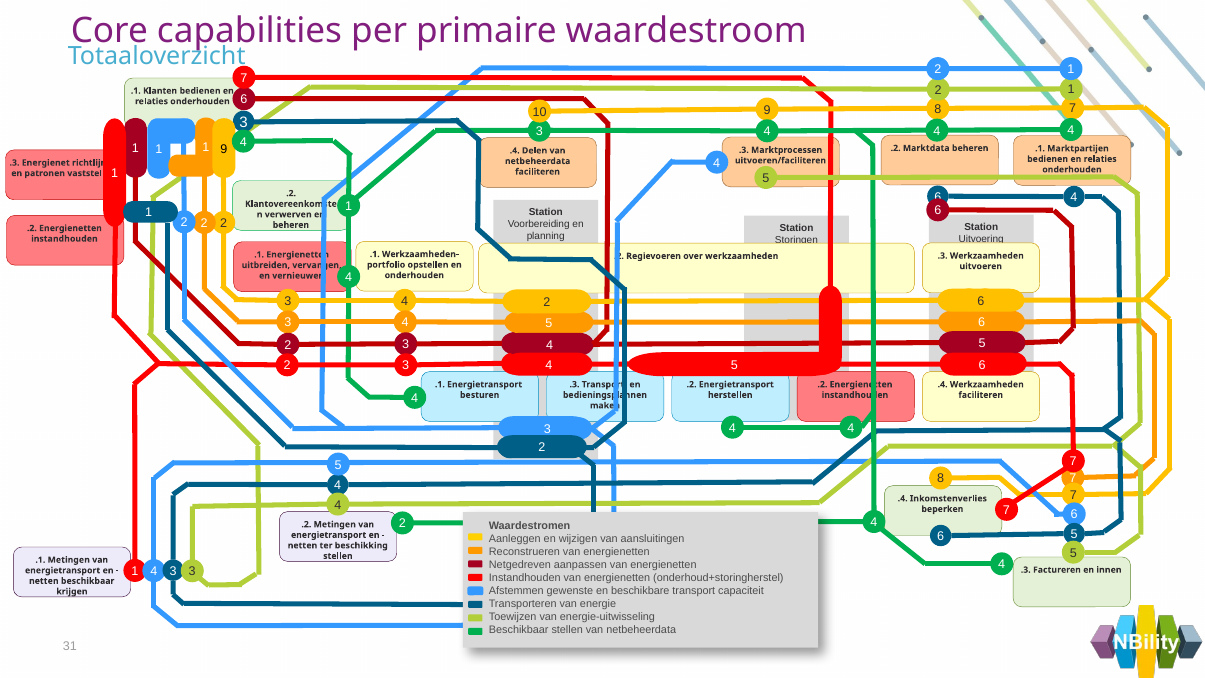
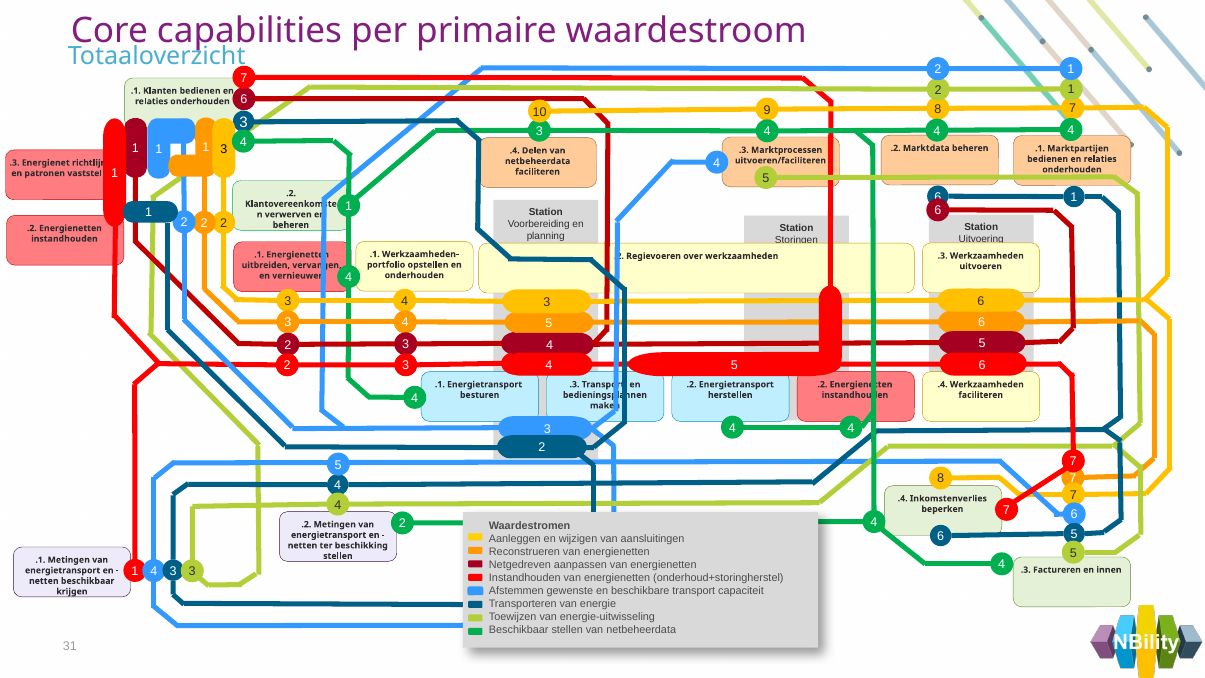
1 9: 9 -> 3
4 at (1074, 197): 4 -> 1
2 at (547, 302): 2 -> 3
